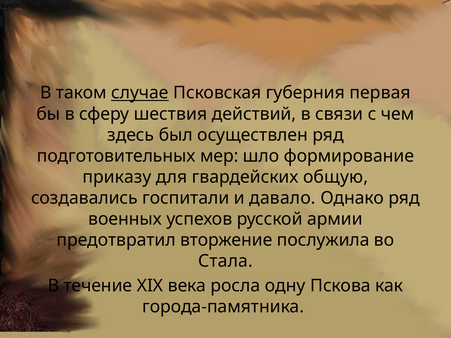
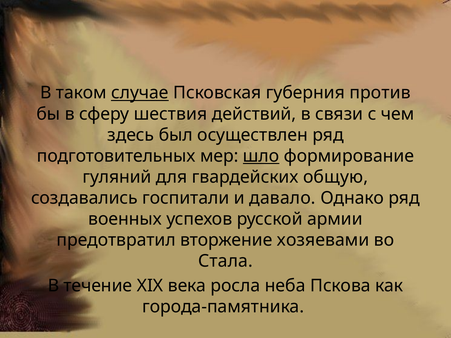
первая: первая -> против
шло underline: none -> present
приказу: приказу -> гуляний
послужила: послужила -> хозяевами
одну: одну -> неба
